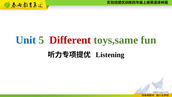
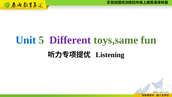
Different colour: red -> purple
